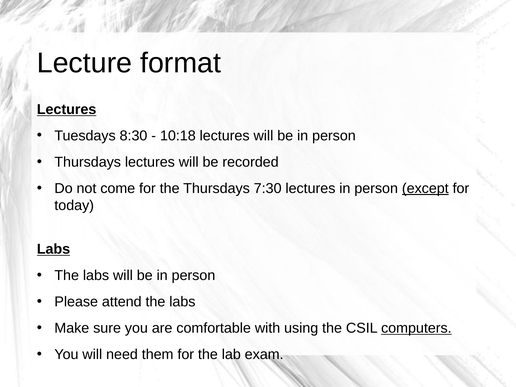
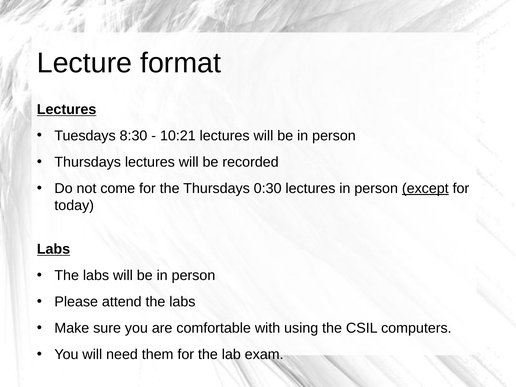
10:18: 10:18 -> 10:21
7:30: 7:30 -> 0:30
computers underline: present -> none
